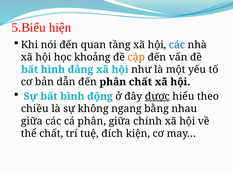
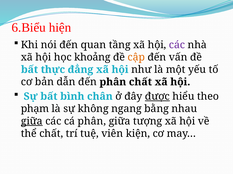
5.Biểu: 5.Biểu -> 6.Biểu
các at (177, 45) colour: blue -> purple
hình: hình -> thực
động: động -> chân
chiều: chiều -> phạm
giữa at (32, 122) underline: none -> present
chính: chính -> tượng
đích: đích -> viên
